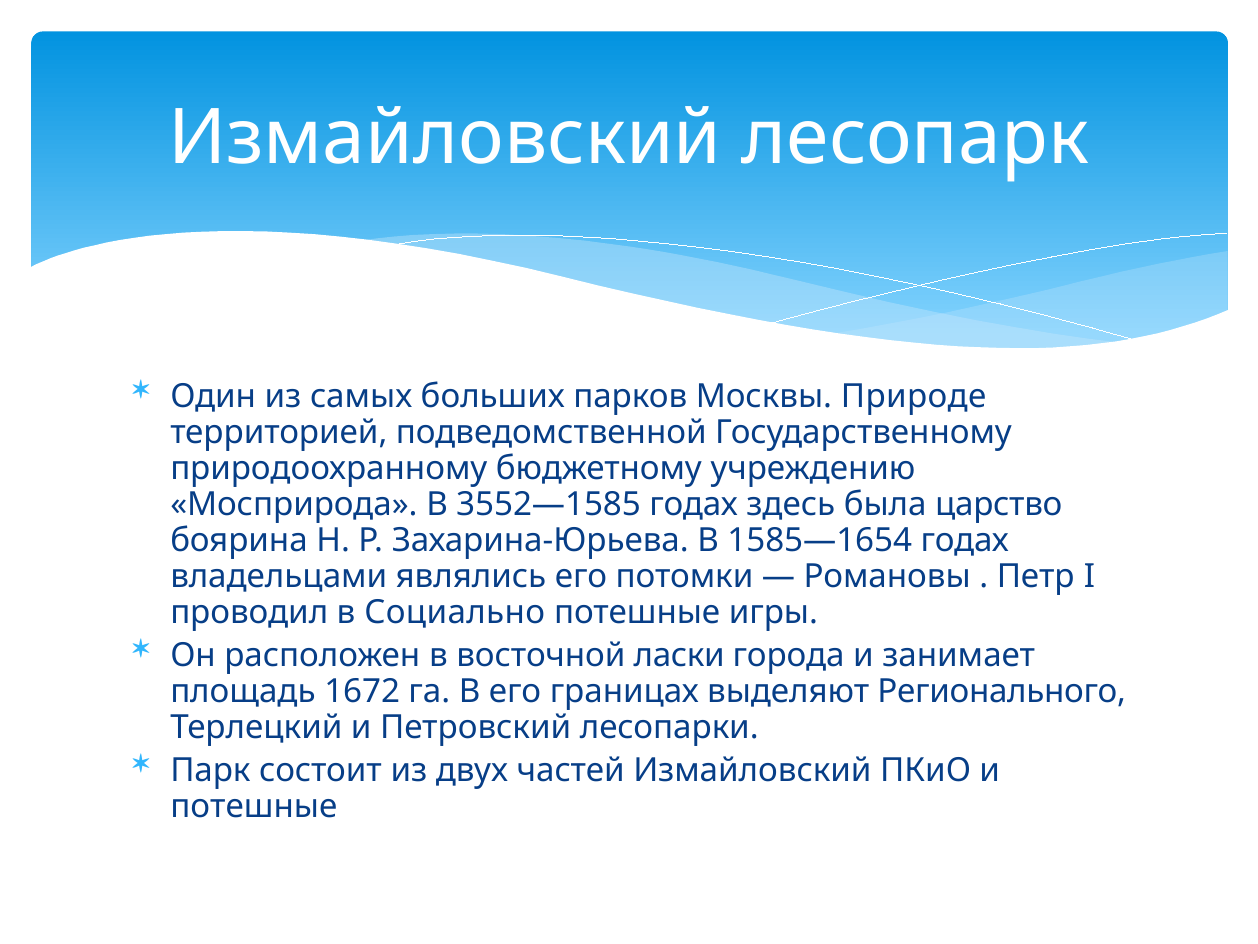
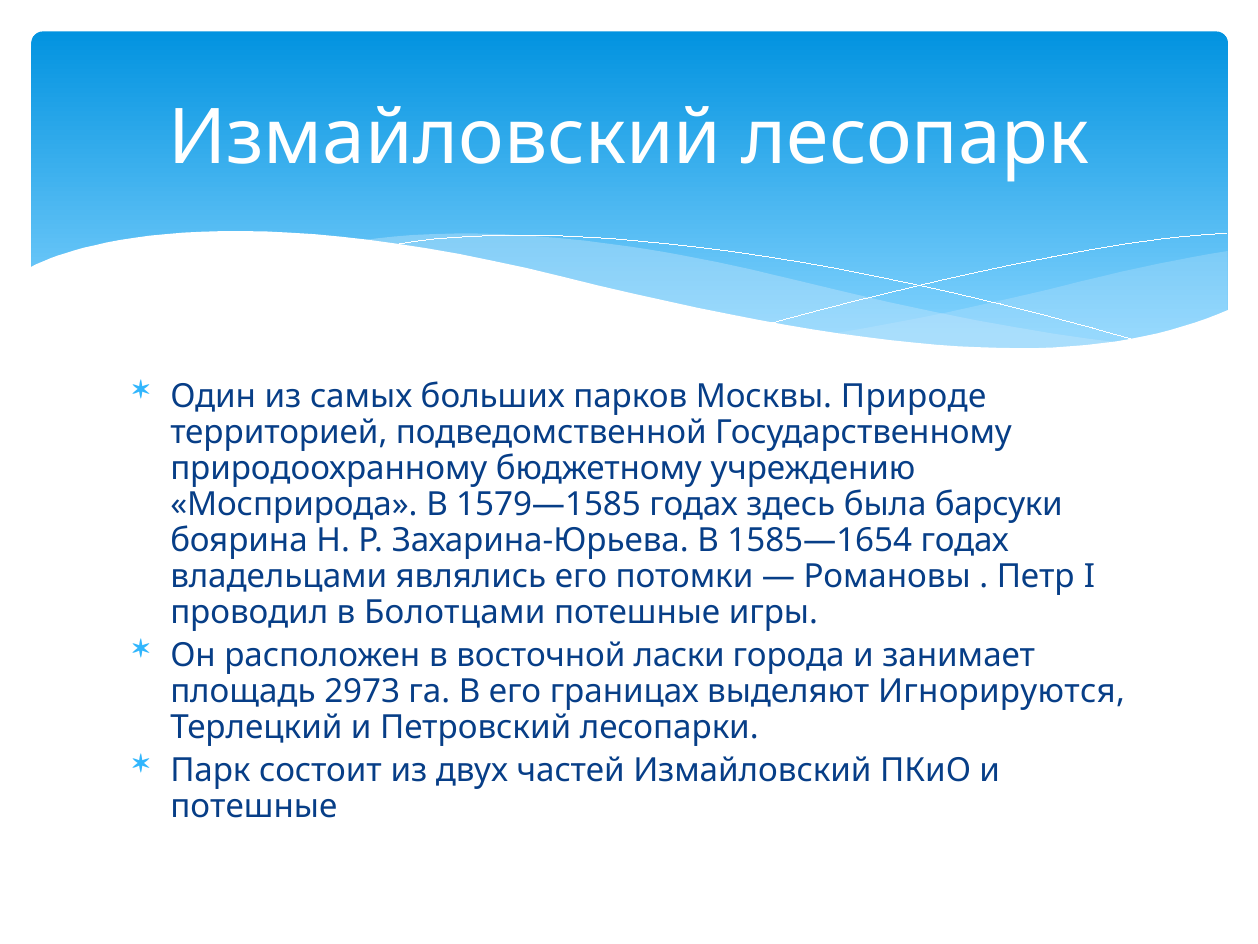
3552—1585: 3552—1585 -> 1579—1585
царство: царство -> барсуки
Социально: Социально -> Болотцами
1672: 1672 -> 2973
Регионального: Регионального -> Игнорируются
